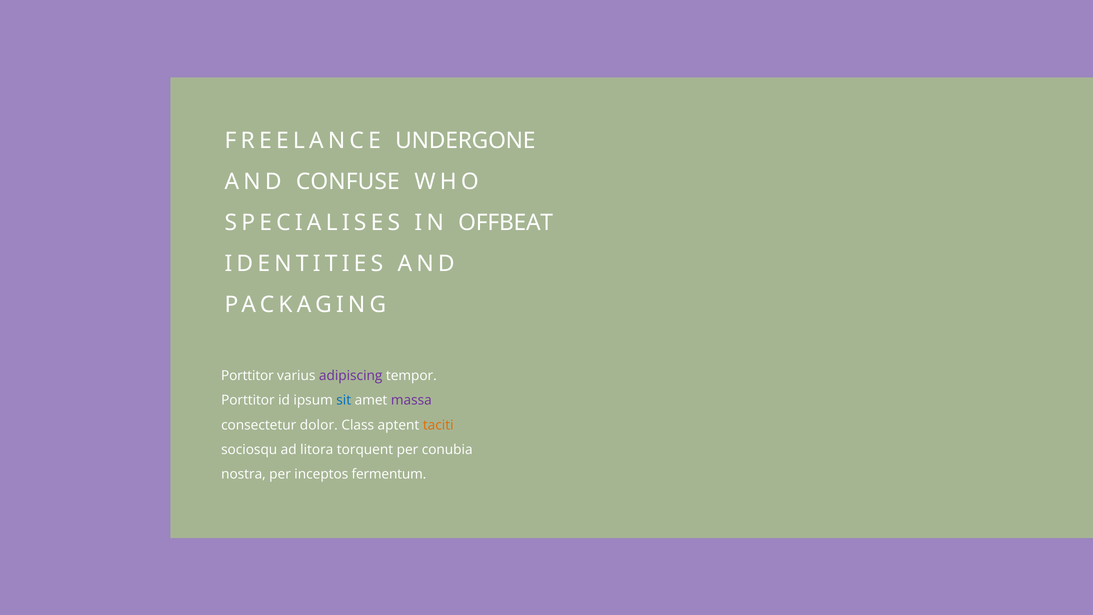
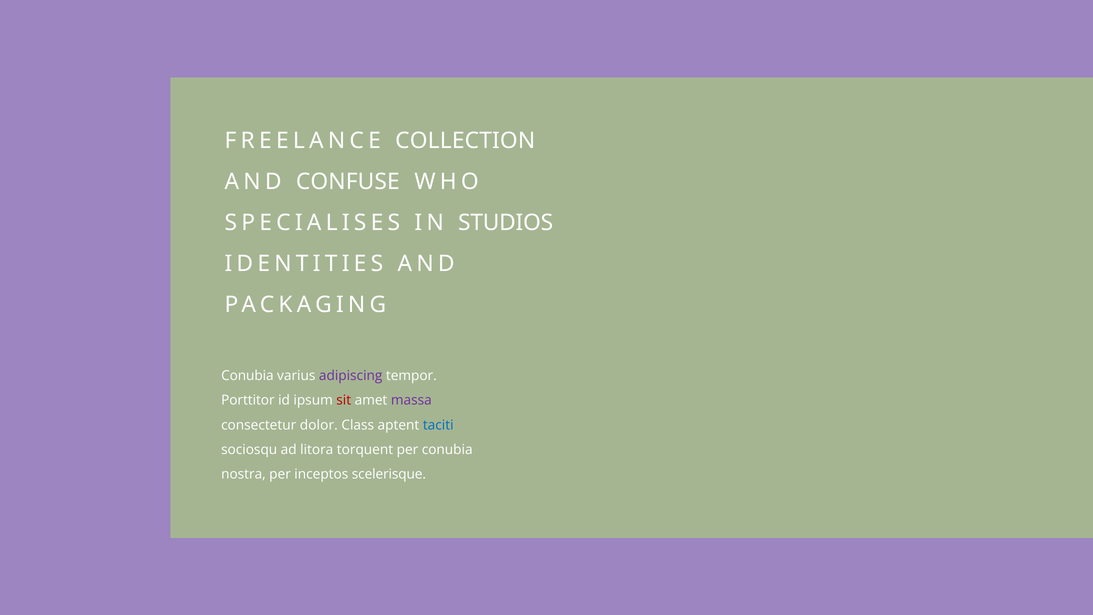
UNDERGONE: UNDERGONE -> COLLECTION
OFFBEAT: OFFBEAT -> STUDIOS
Porttitor at (247, 376): Porttitor -> Conubia
sit colour: blue -> red
taciti colour: orange -> blue
fermentum: fermentum -> scelerisque
